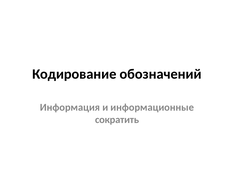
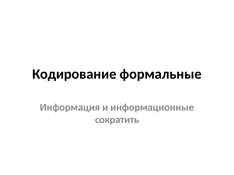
обозначений: обозначений -> формальные
